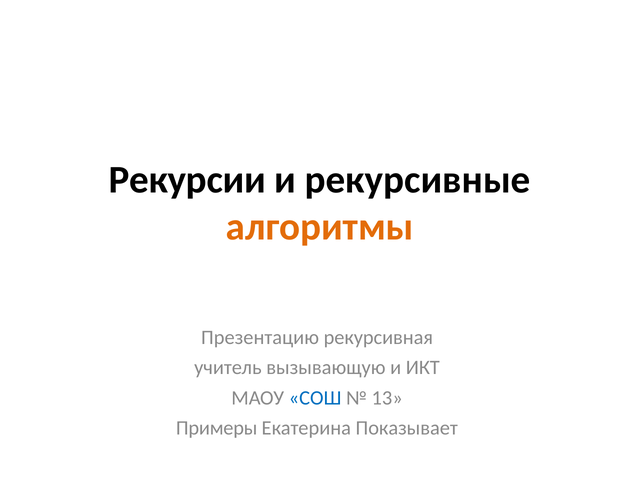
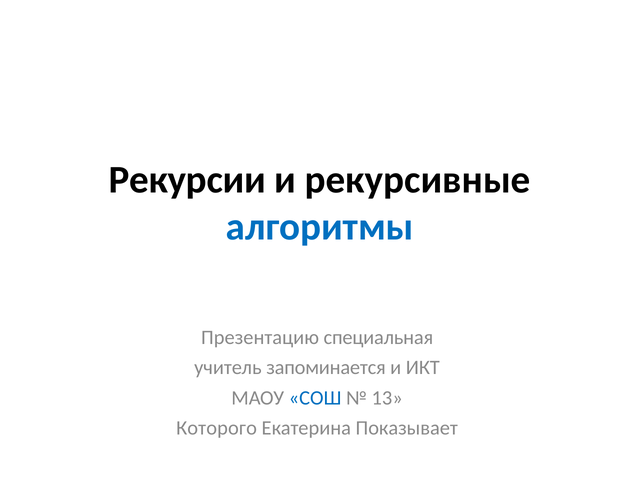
алгоритмы colour: orange -> blue
рекурсивная: рекурсивная -> специальная
вызывающую: вызывающую -> запоминается
Примеры: Примеры -> Которого
